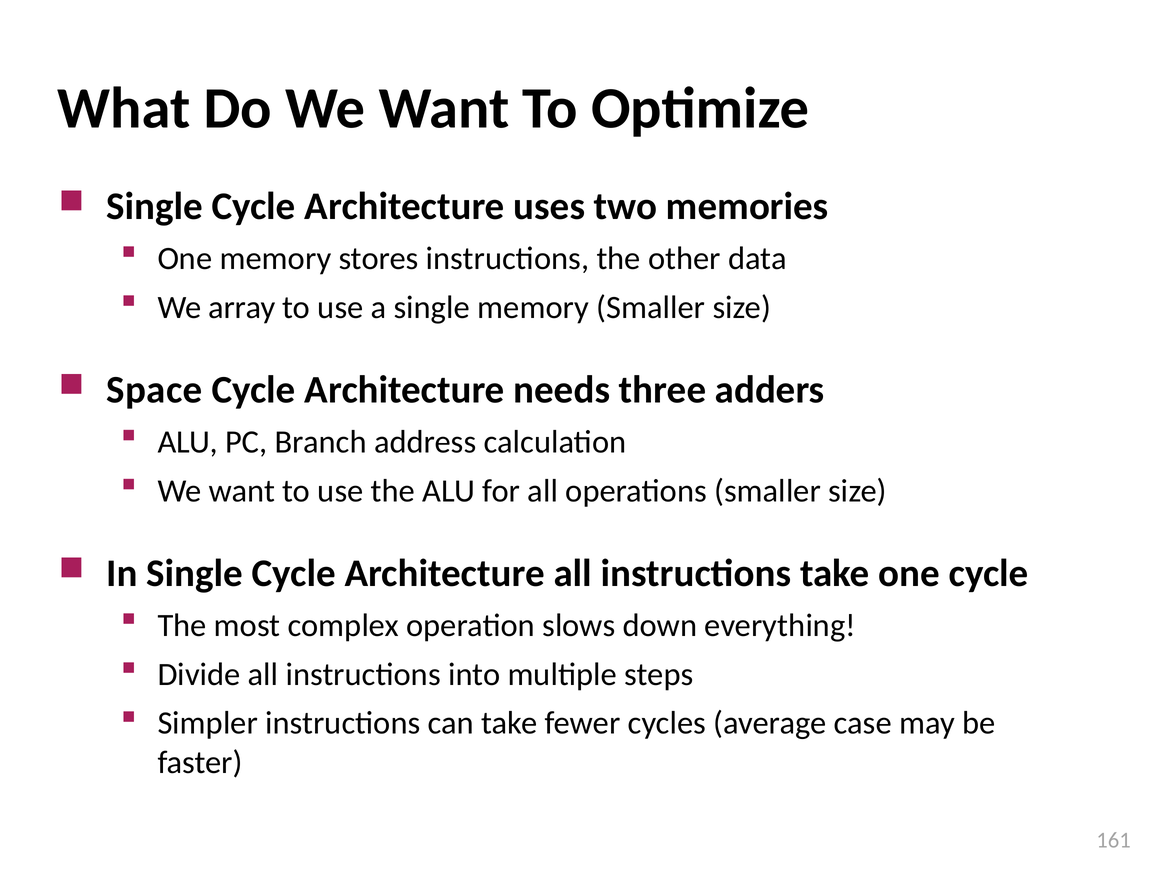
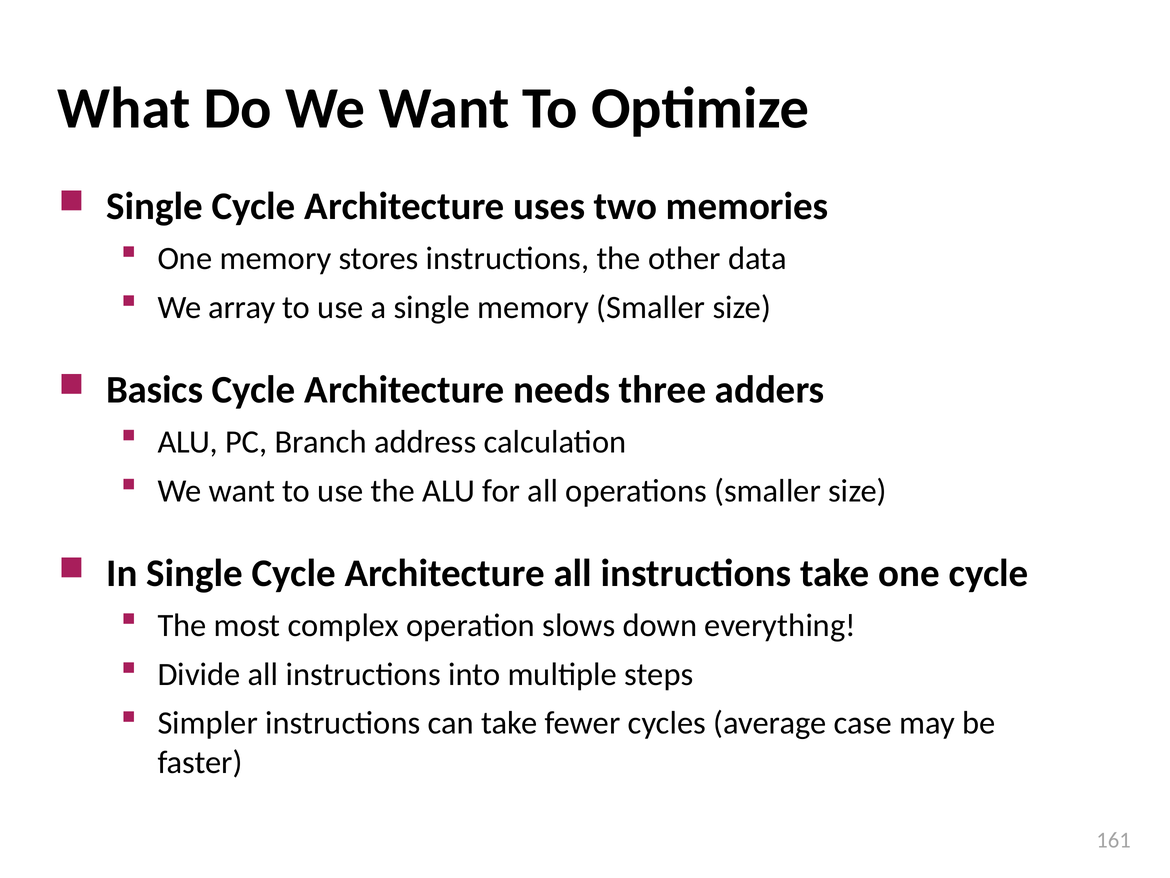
Space: Space -> Basics
